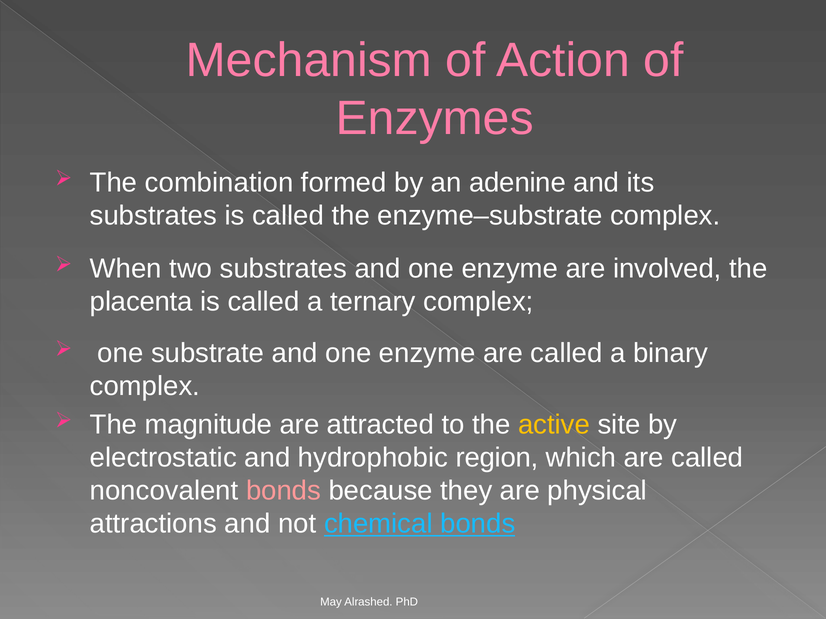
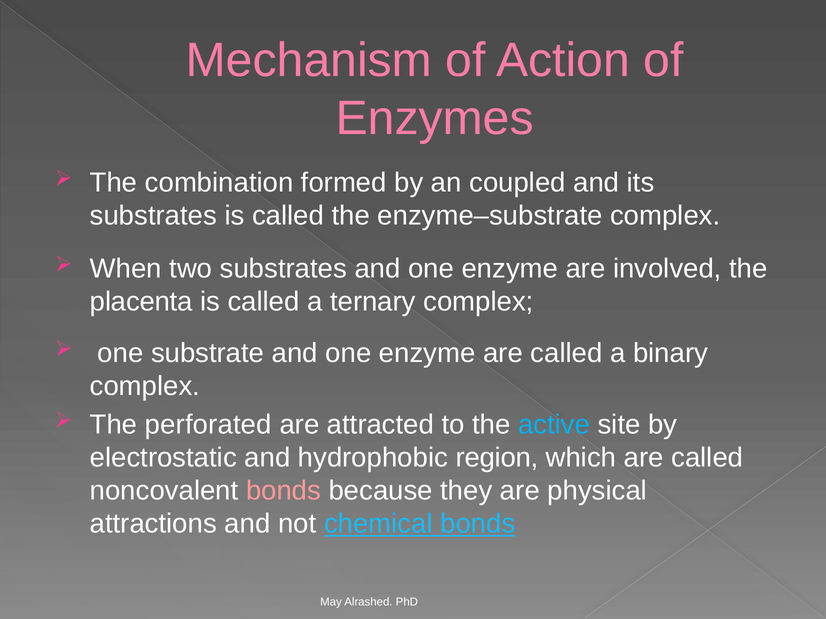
adenine: adenine -> coupled
magnitude: magnitude -> perforated
active colour: yellow -> light blue
